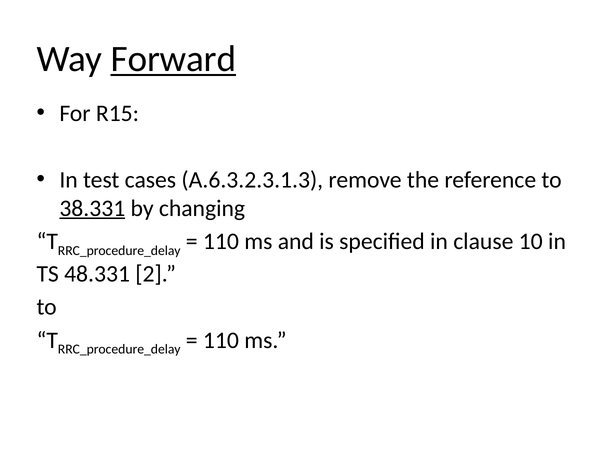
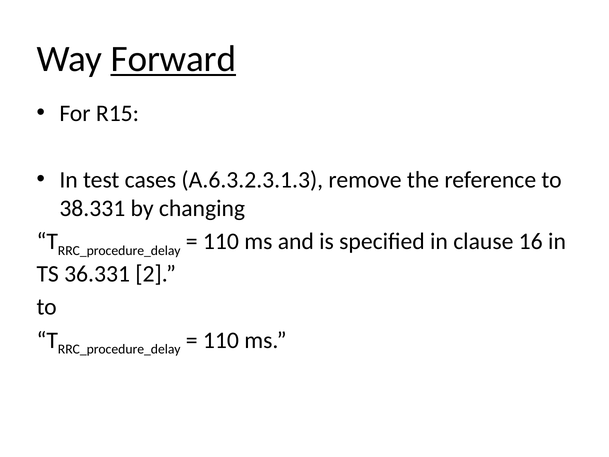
38.331 underline: present -> none
10: 10 -> 16
48.331: 48.331 -> 36.331
